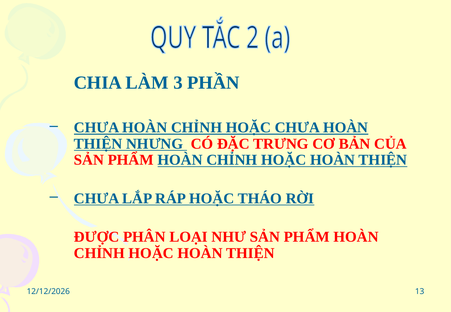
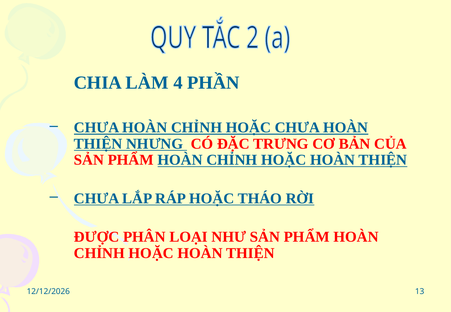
3: 3 -> 4
